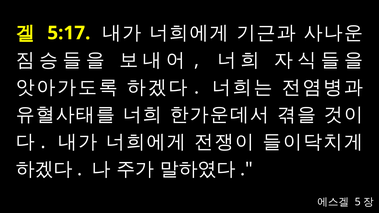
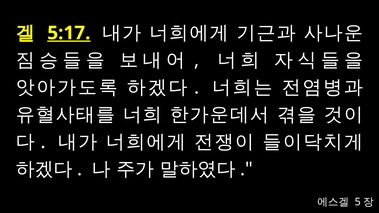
5:17 underline: none -> present
